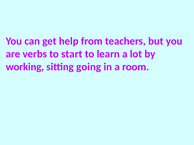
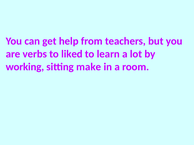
start: start -> liked
going: going -> make
